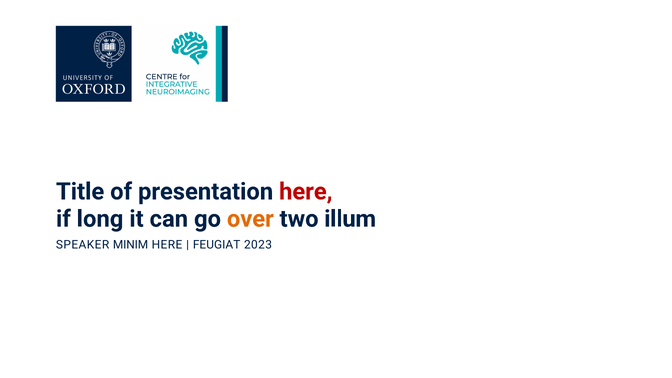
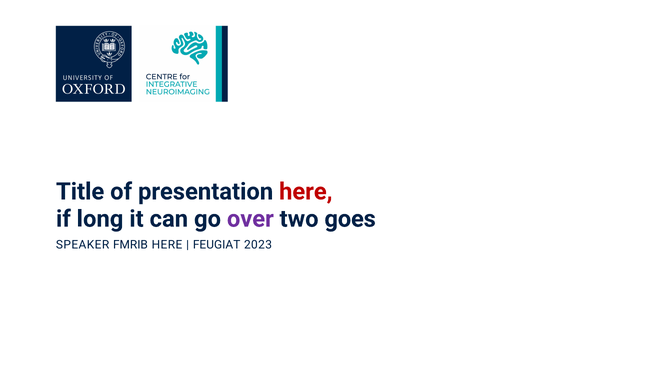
over colour: orange -> purple
illum: illum -> goes
MINIM: MINIM -> FMRIB
